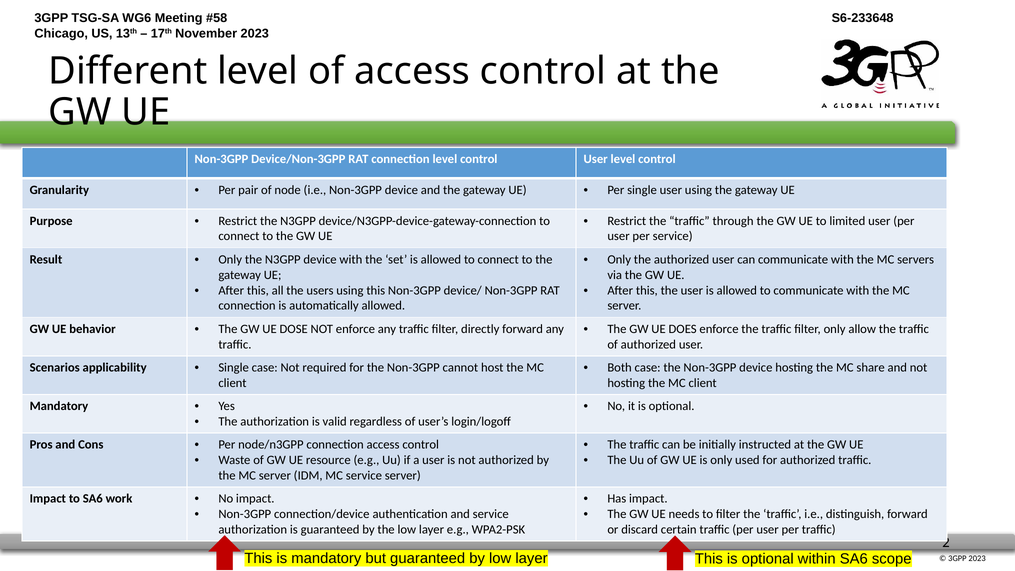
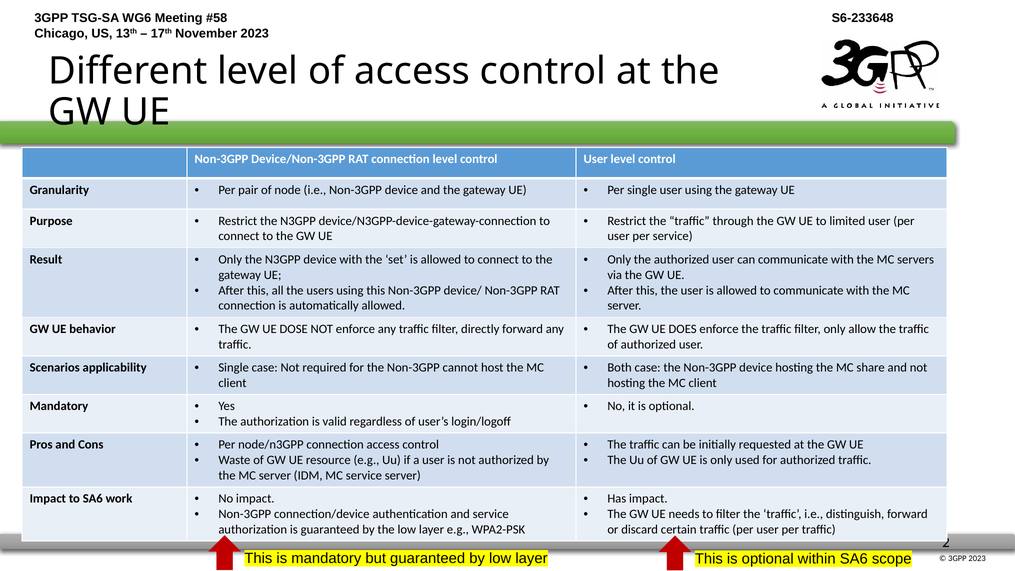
instructed: instructed -> requested
